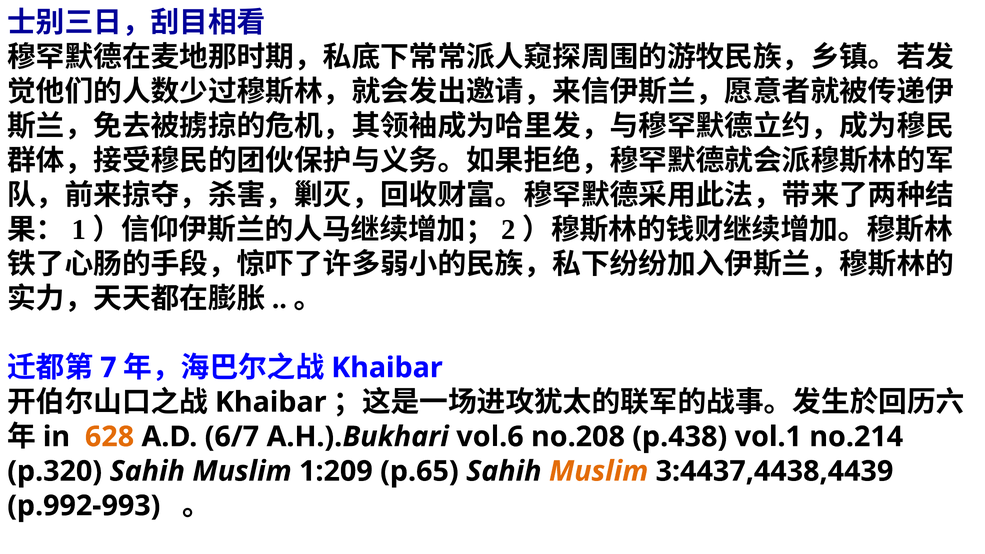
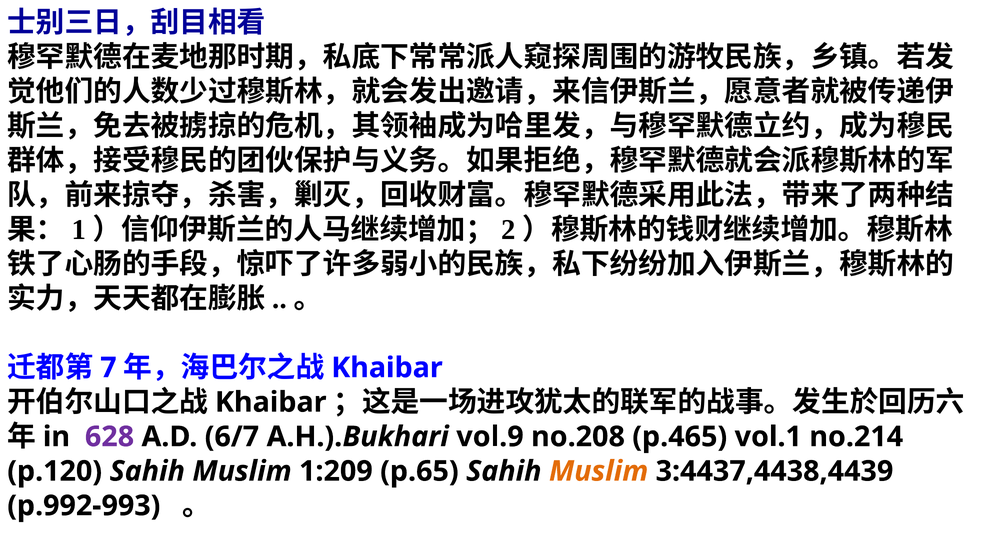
628 colour: orange -> purple
vol.6: vol.6 -> vol.9
p.438: p.438 -> p.465
p.320: p.320 -> p.120
